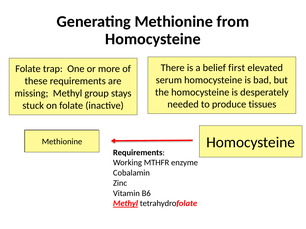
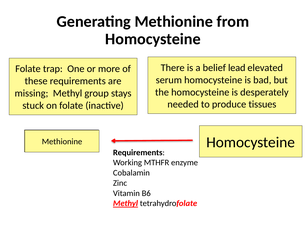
first: first -> lead
